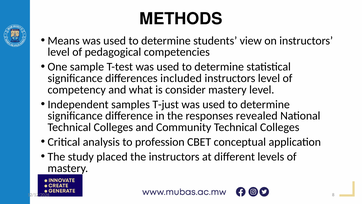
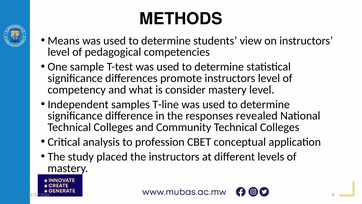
included: included -> promote
T-just: T-just -> T-line
